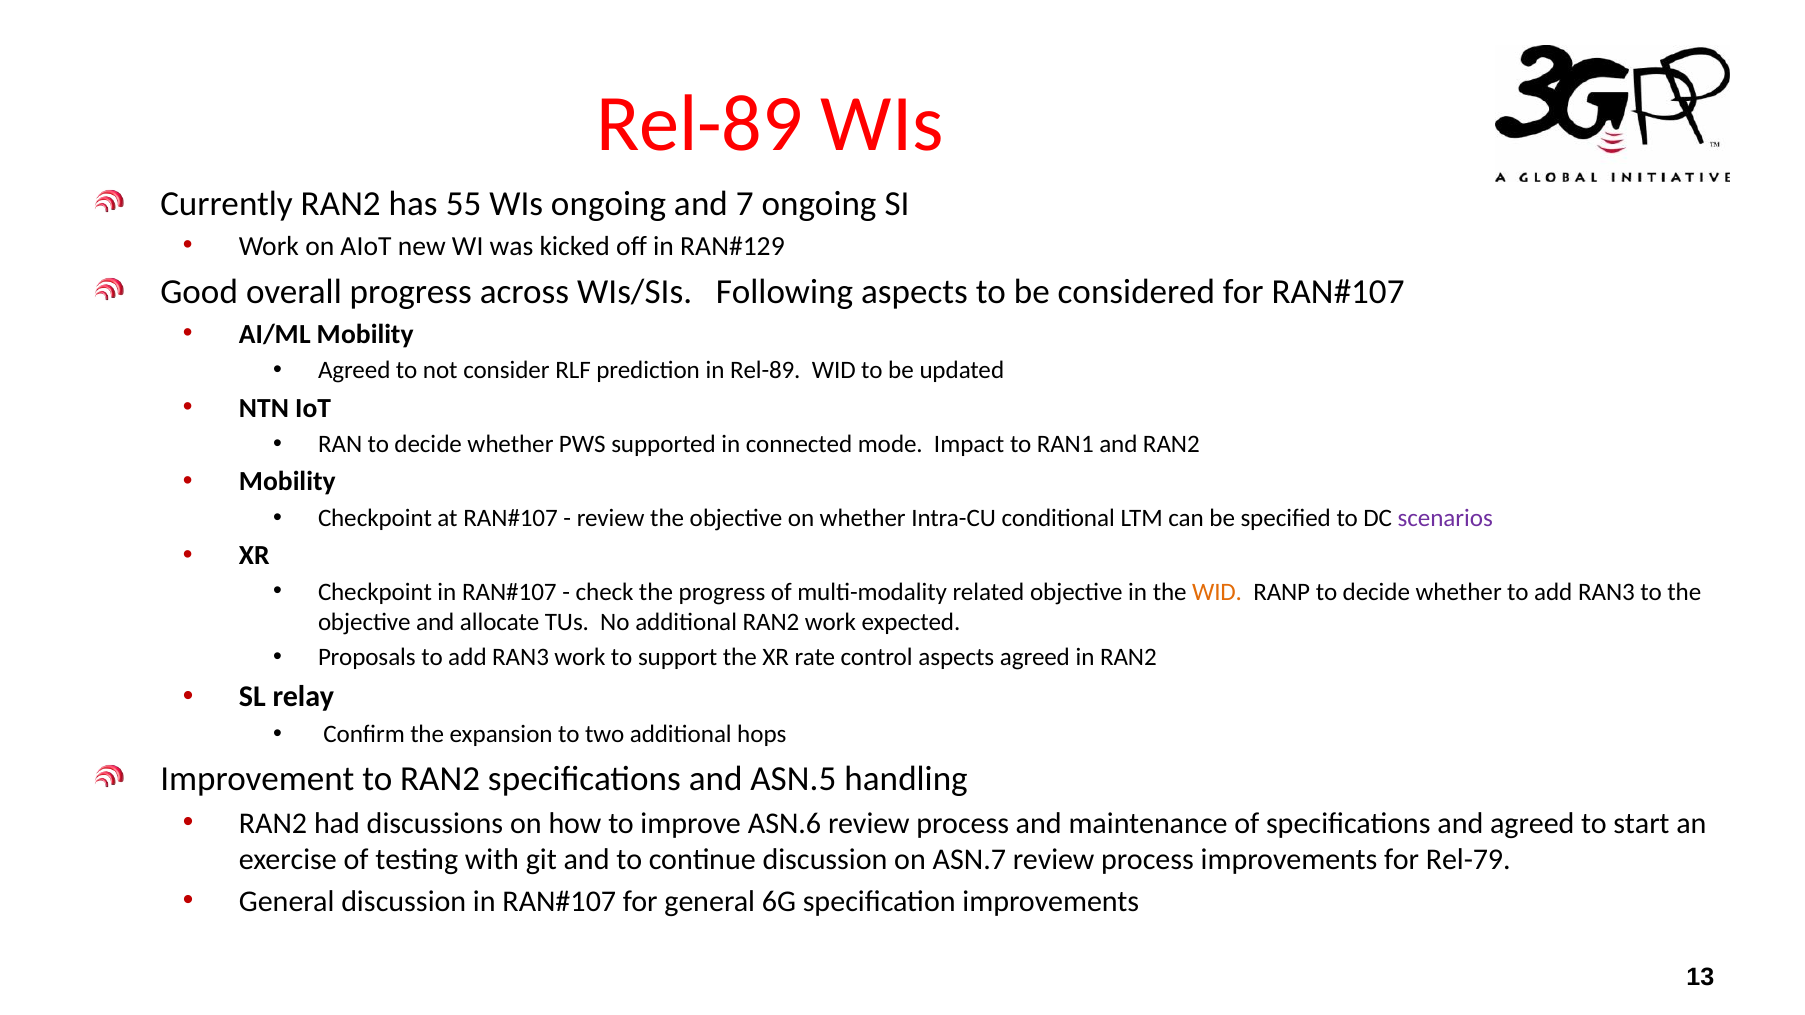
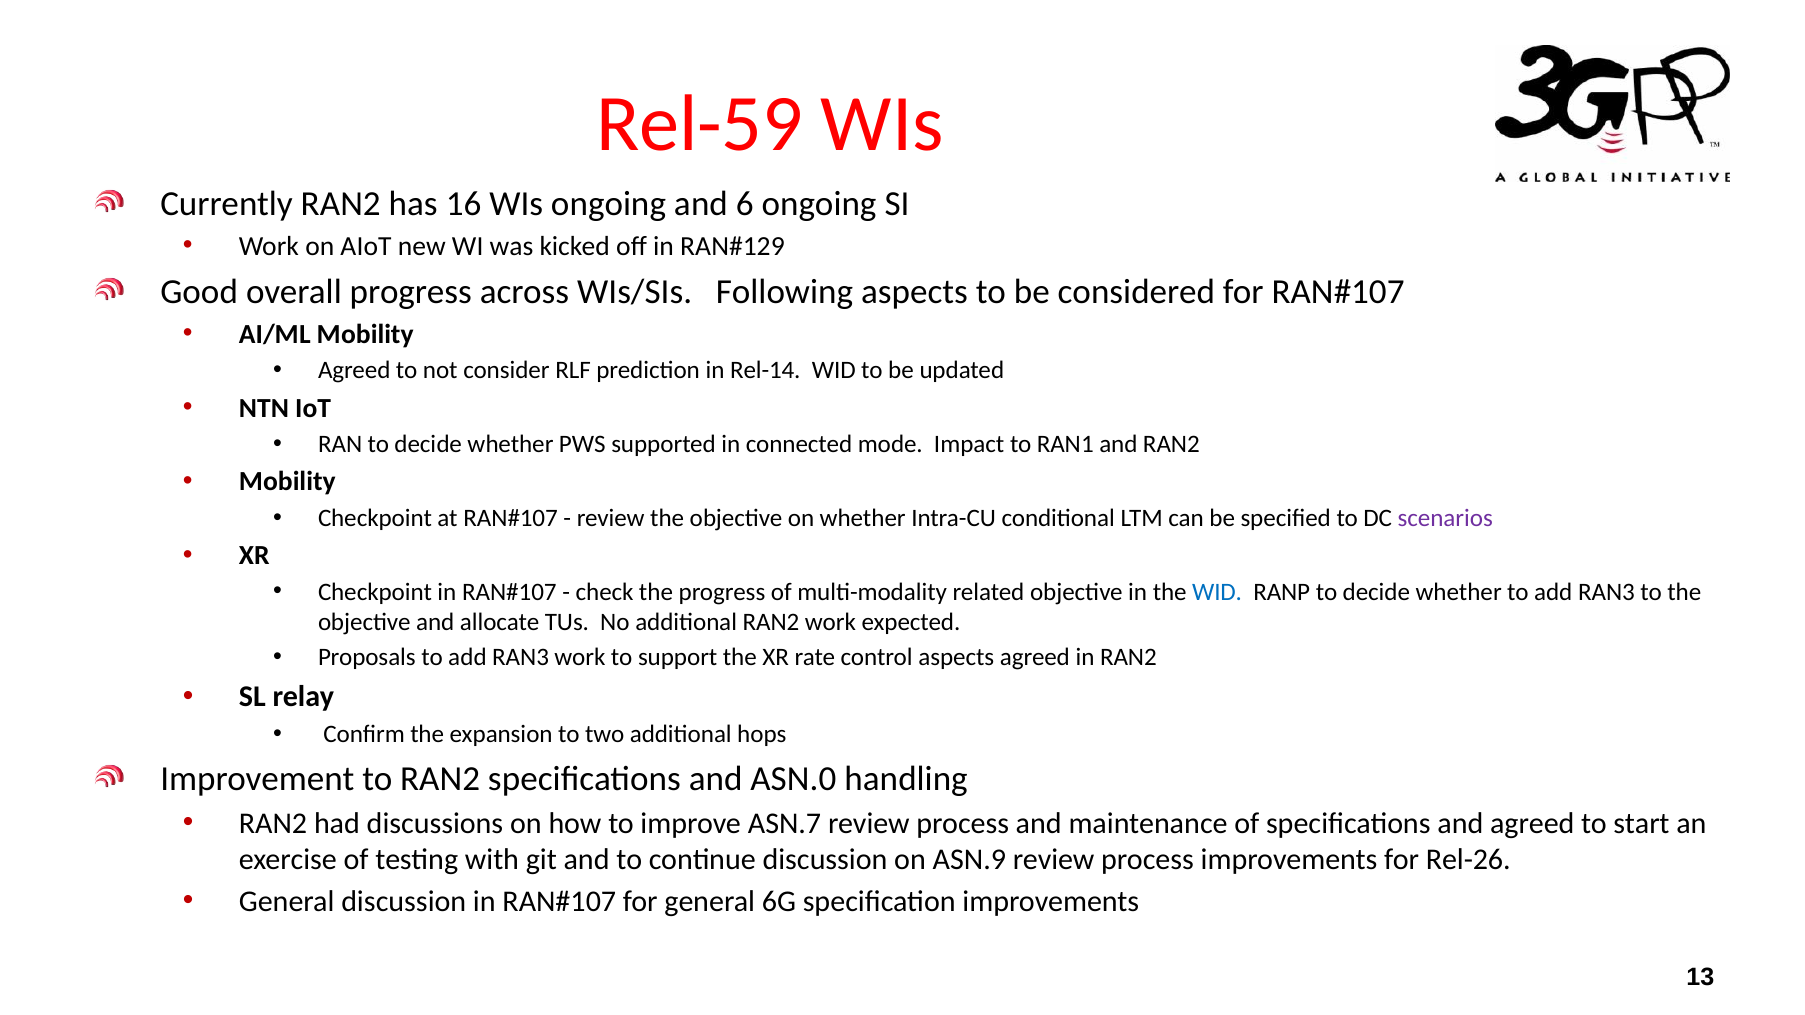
Rel-89 at (700, 124): Rel-89 -> Rel-59
55: 55 -> 16
7: 7 -> 6
in Rel-89: Rel-89 -> Rel-14
WID at (1217, 592) colour: orange -> blue
ASN.5: ASN.5 -> ASN.0
ASN.6: ASN.6 -> ASN.7
ASN.7: ASN.7 -> ASN.9
Rel-79: Rel-79 -> Rel-26
